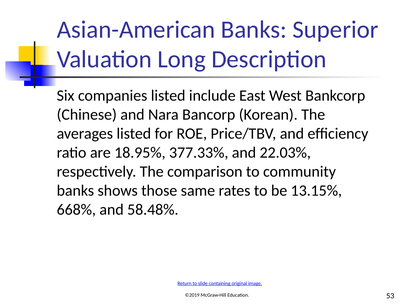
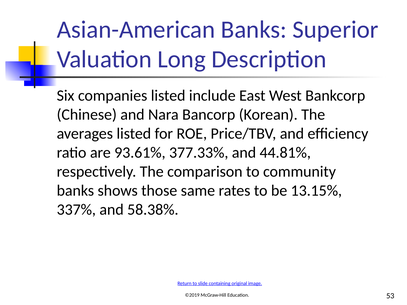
18.95%: 18.95% -> 93.61%
22.03%: 22.03% -> 44.81%
668%: 668% -> 337%
58.48%: 58.48% -> 58.38%
